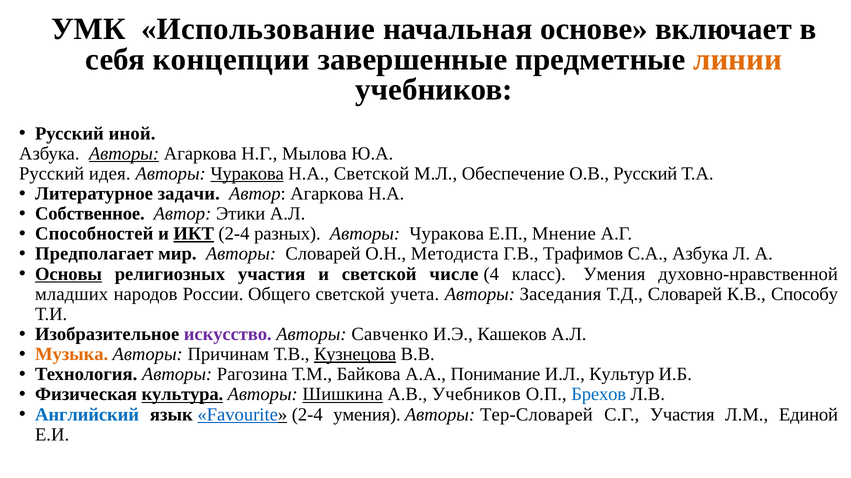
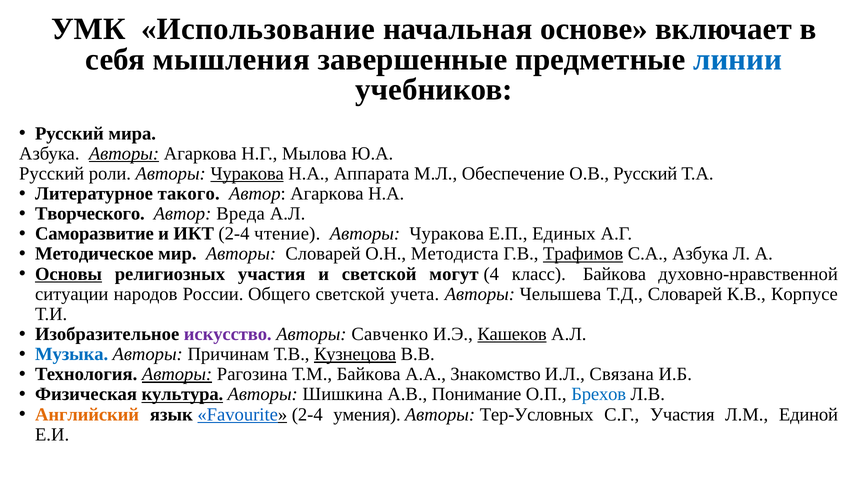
концепции: концепции -> мышления
линии colour: orange -> blue
иной: иной -> мира
идея: идея -> роли
Н.А Светской: Светской -> Аппарата
задачи: задачи -> такого
Собственное: Собственное -> Творческого
Этики: Этики -> Вреда
Способностей: Способностей -> Саморазвитие
ИКТ underline: present -> none
разных: разных -> чтение
Мнение: Мнение -> Единых
Предполагает: Предполагает -> Методическое
Трафимов underline: none -> present
числе: числе -> могут
класс Умения: Умения -> Байкова
младших: младших -> ситуации
Заседания: Заседания -> Челышева
Способу: Способу -> Корпусе
Кашеков underline: none -> present
Музыка colour: orange -> blue
Авторы at (177, 375) underline: none -> present
Понимание: Понимание -> Знакомство
Культур: Культур -> Связана
Шишкина underline: present -> none
А.В Учебников: Учебников -> Понимание
Английский colour: blue -> orange
Тер-Словарей: Тер-Словарей -> Тер-Условных
